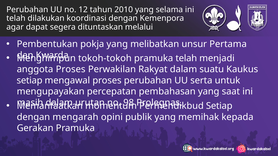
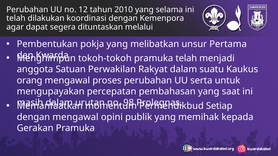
anggota Proses: Proses -> Satuan
setiap at (30, 81): setiap -> orang
dengan mengarah: mengarah -> mengawal
